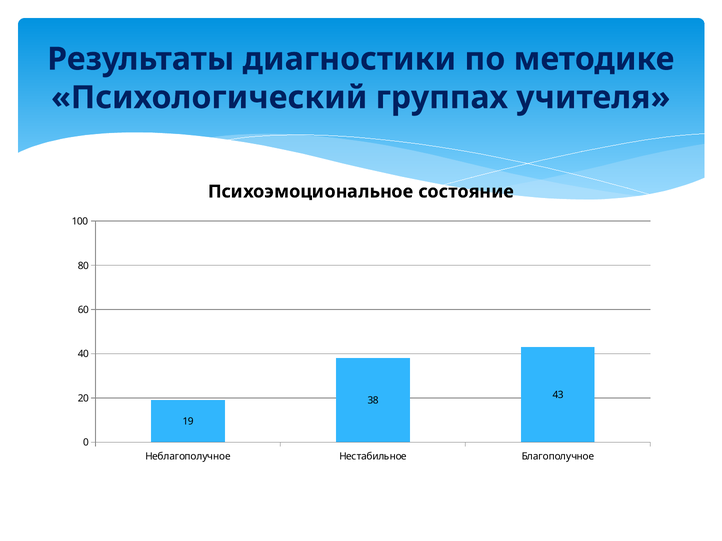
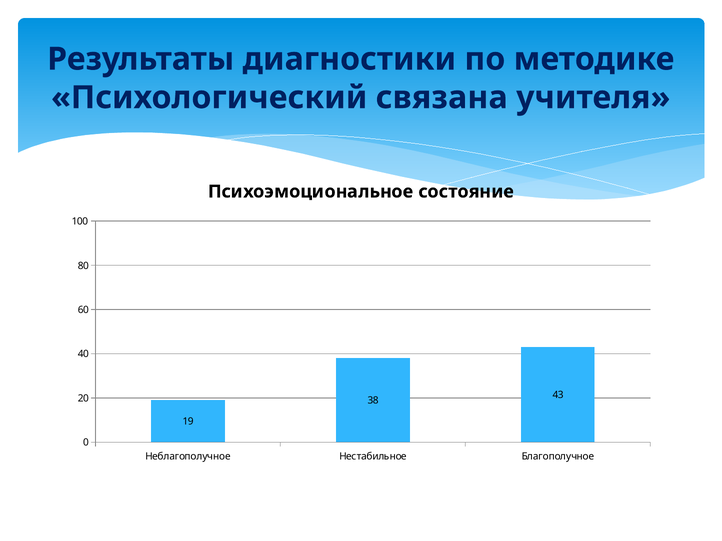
группах: группах -> связана
